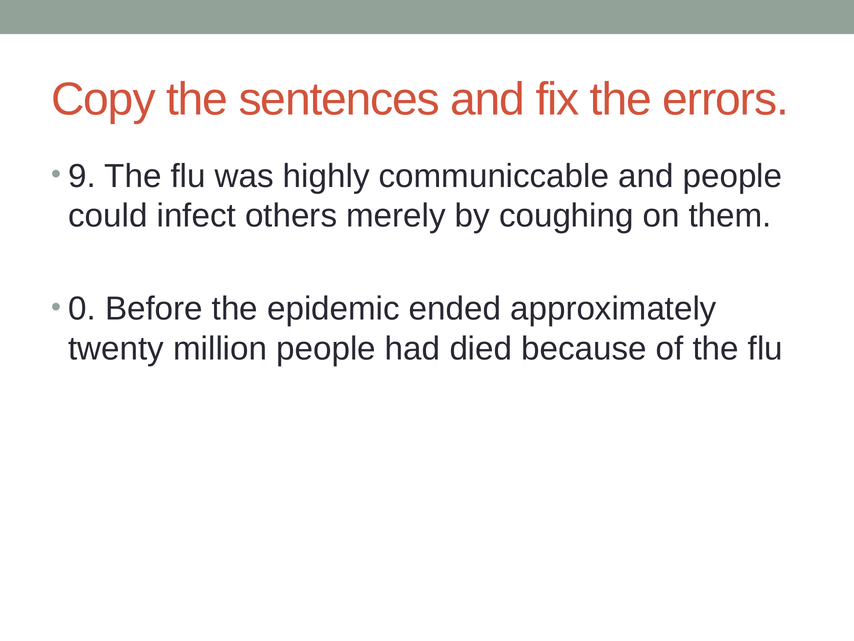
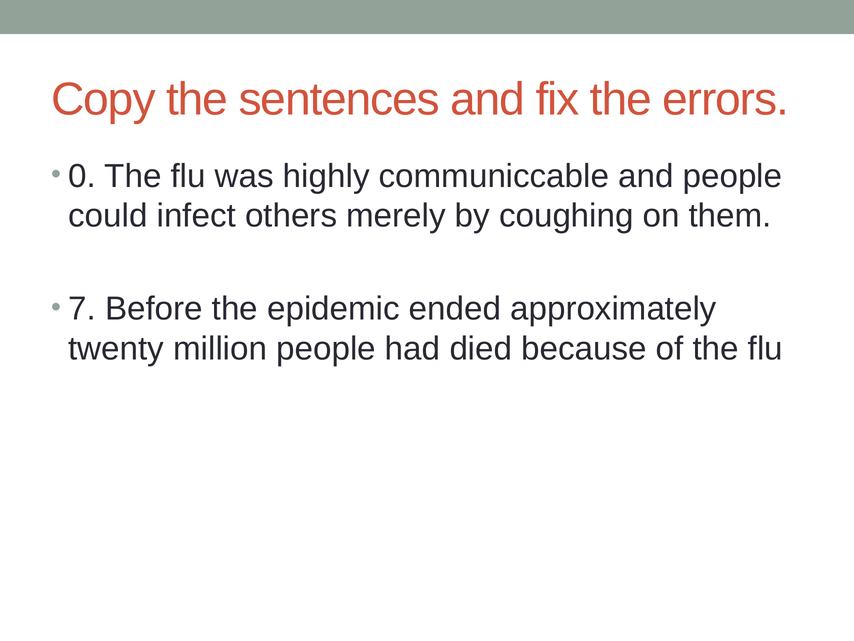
9: 9 -> 0
0: 0 -> 7
